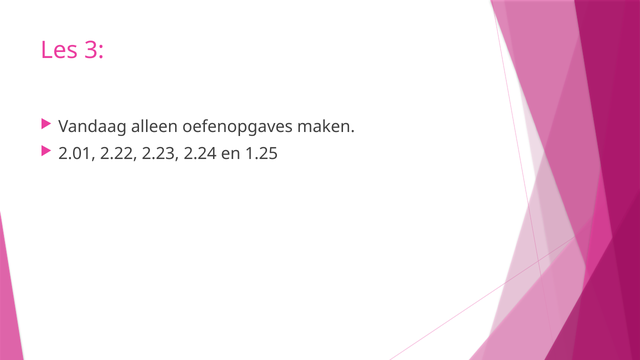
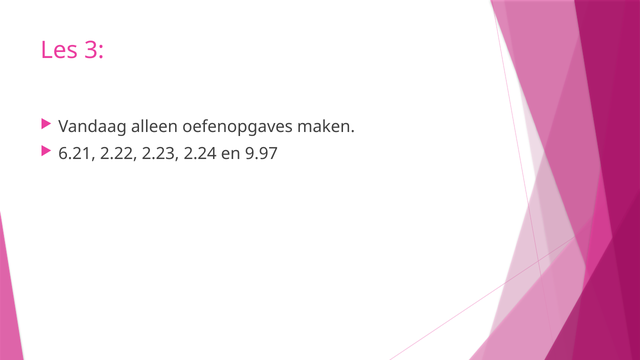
2.01: 2.01 -> 6.21
1.25: 1.25 -> 9.97
